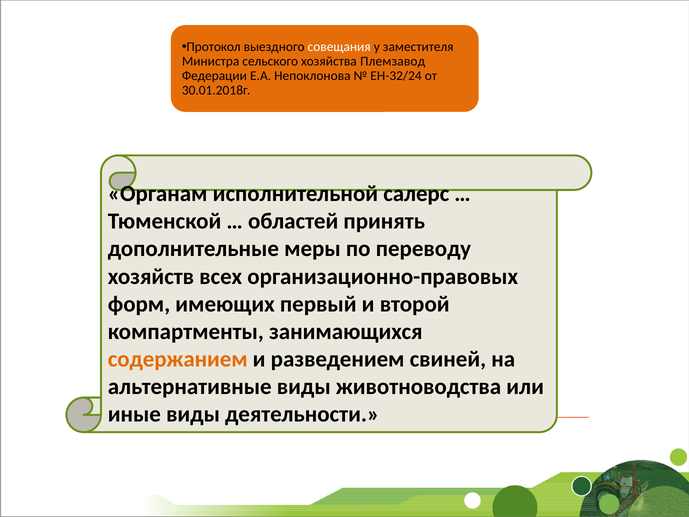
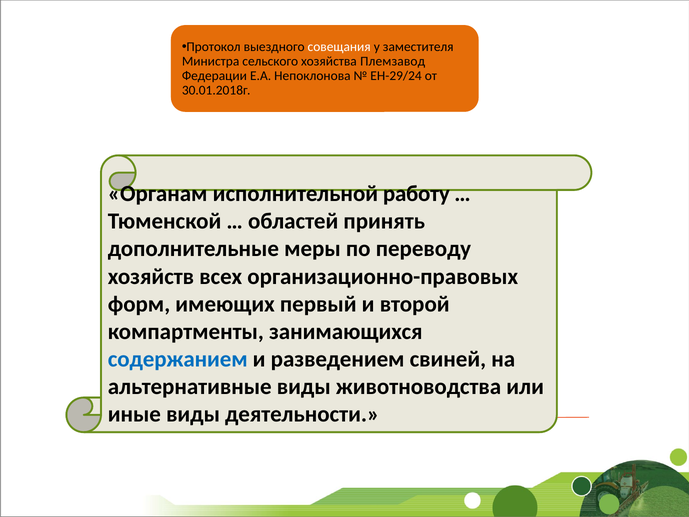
ЕН-32/24: ЕН-32/24 -> ЕН-29/24
салерс: салерс -> работу
содержанием colour: orange -> blue
